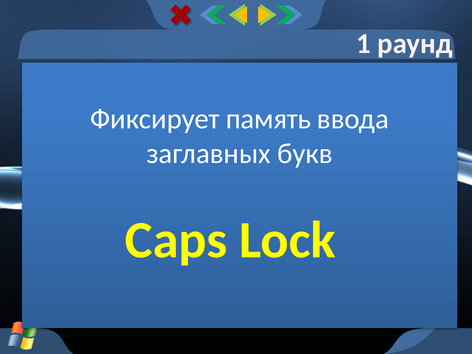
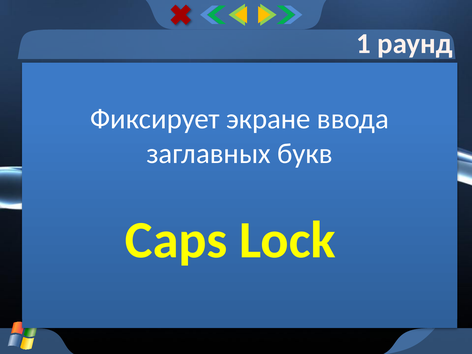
память: память -> экране
